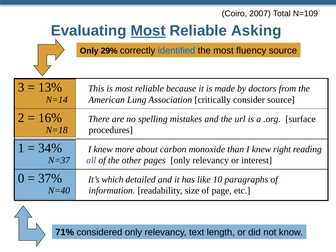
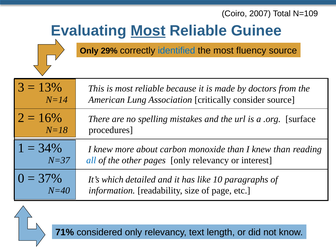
Asking: Asking -> Guinee
knew right: right -> than
all colour: purple -> blue
